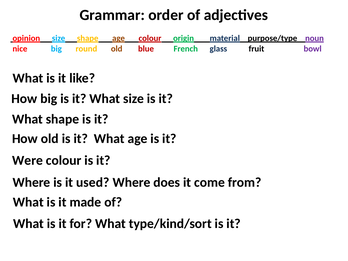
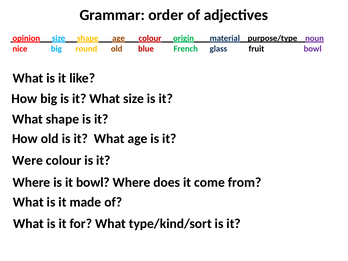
it used: used -> bowl
